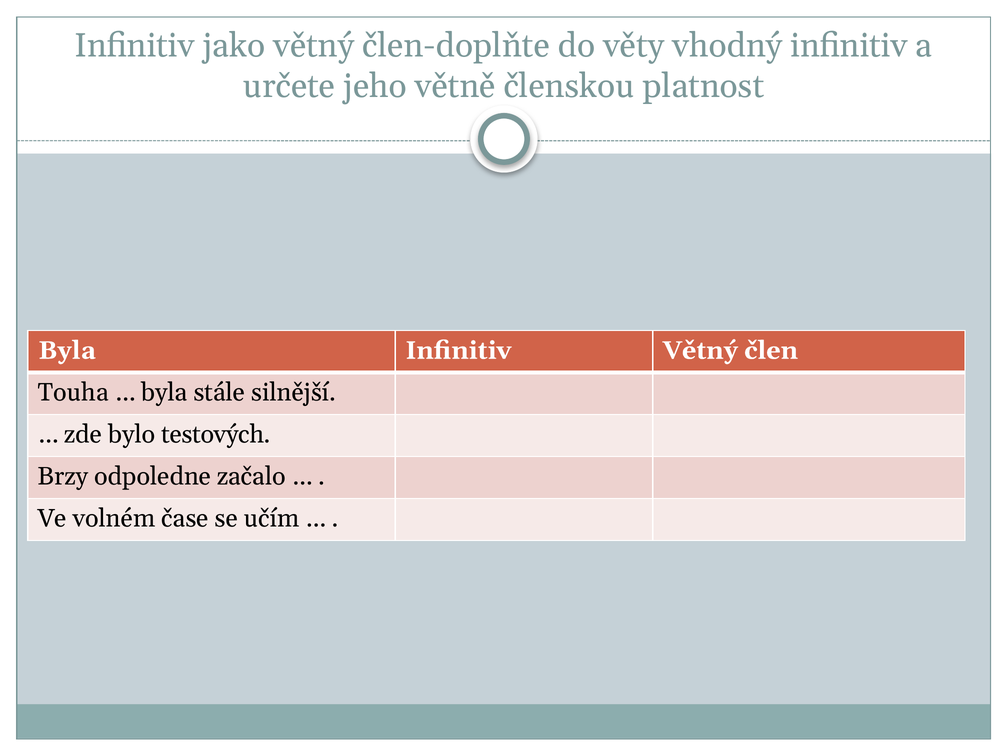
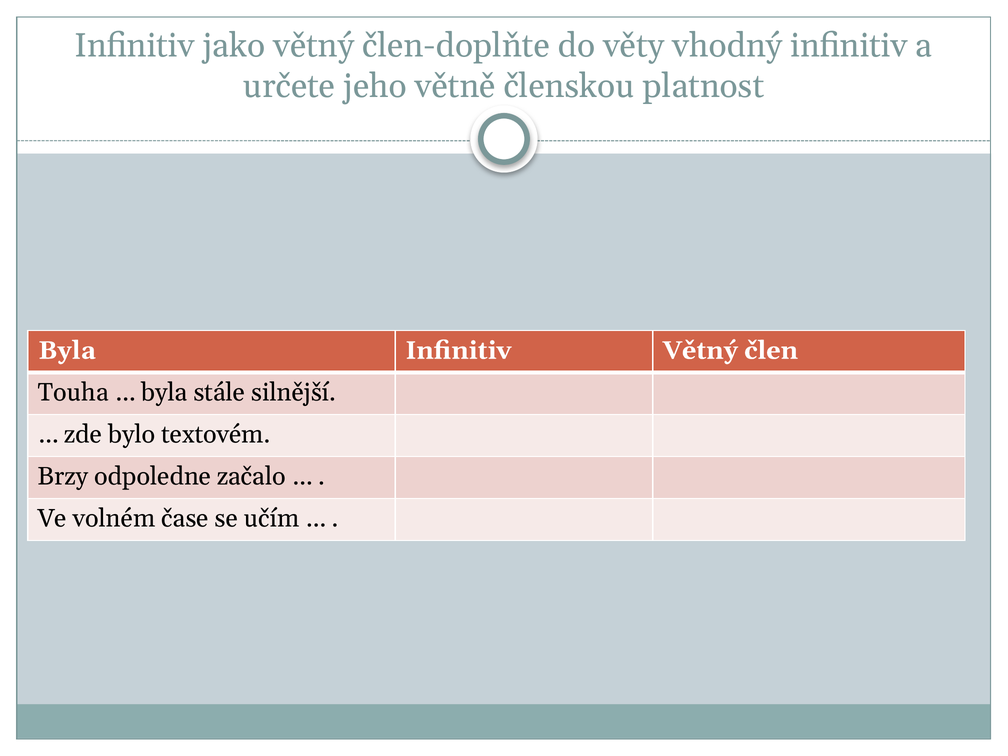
testových: testových -> textovém
